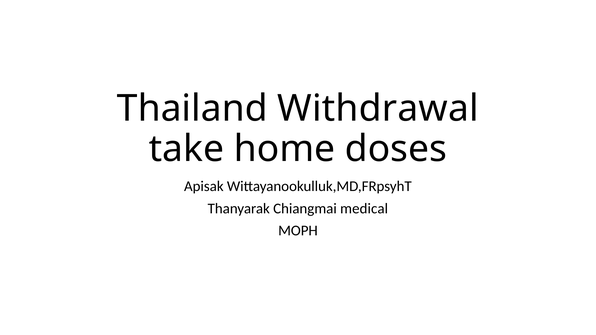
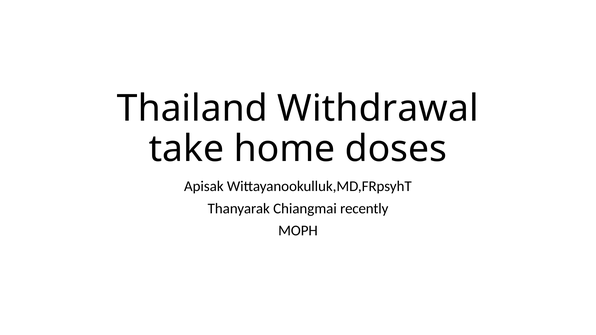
medical: medical -> recently
